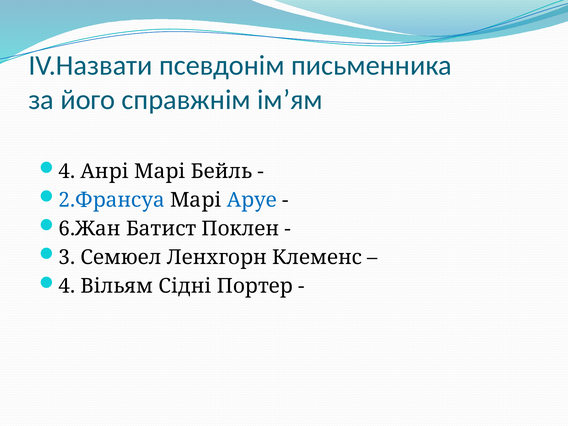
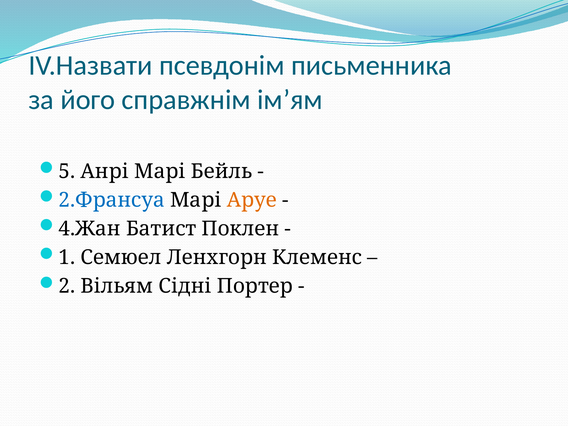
4 at (67, 171): 4 -> 5
Аруе colour: blue -> orange
6.Жан: 6.Жан -> 4.Жан
3: 3 -> 1
4 at (67, 286): 4 -> 2
